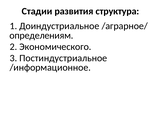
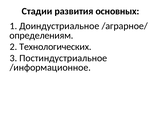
структура: структура -> основных
Экономического: Экономического -> Технологических
